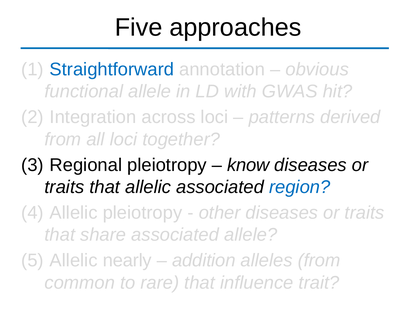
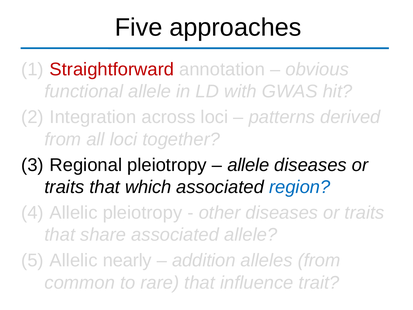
Straightforward colour: blue -> red
know at (248, 165): know -> allele
that allelic: allelic -> which
